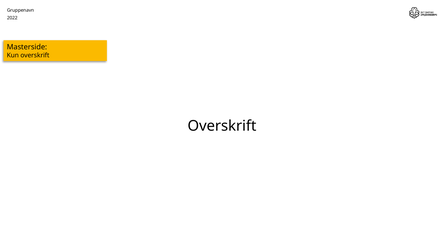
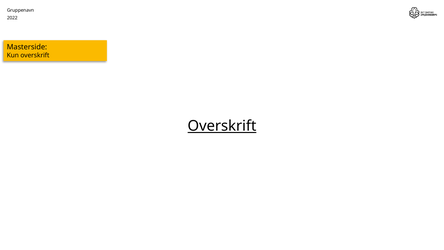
Overskrift at (222, 126) underline: none -> present
